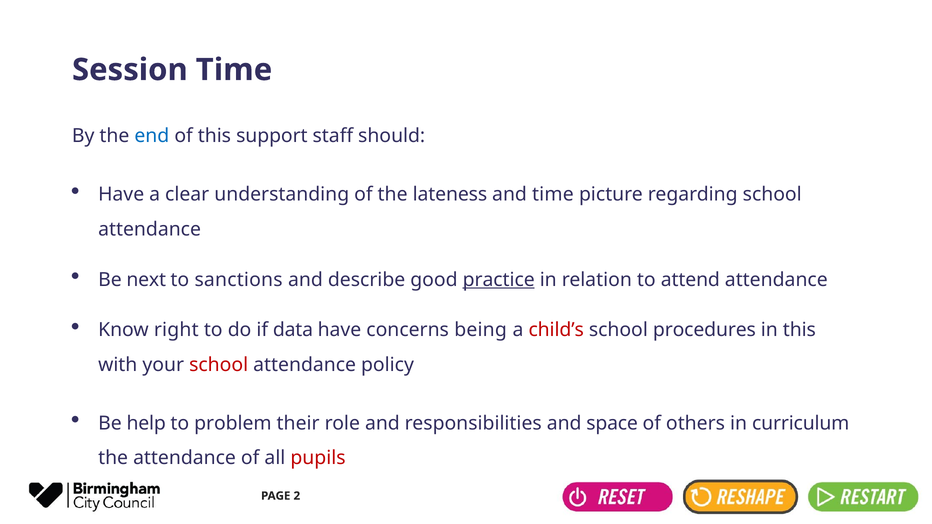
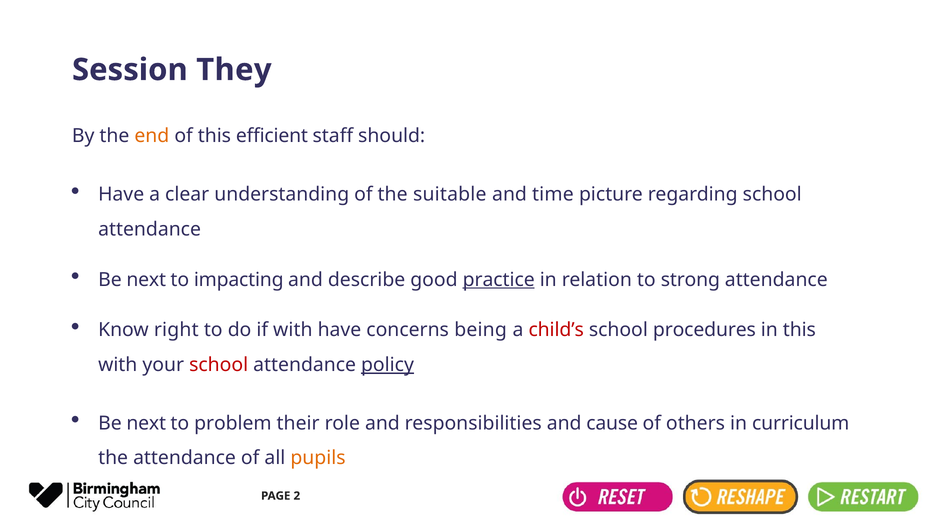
Session Time: Time -> They
end colour: blue -> orange
support: support -> efficient
lateness: lateness -> suitable
sanctions: sanctions -> impacting
attend: attend -> strong
if data: data -> with
policy underline: none -> present
help at (146, 423): help -> next
space: space -> cause
pupils colour: red -> orange
